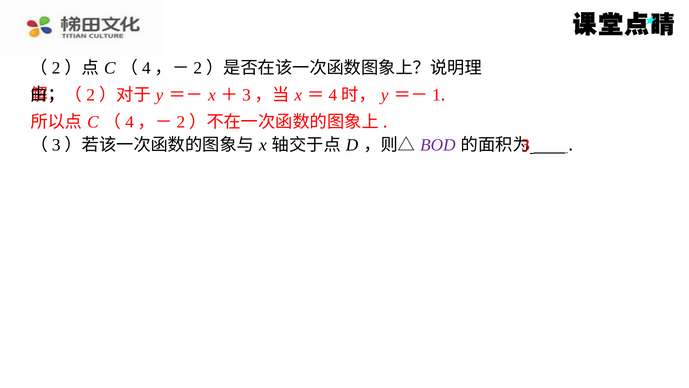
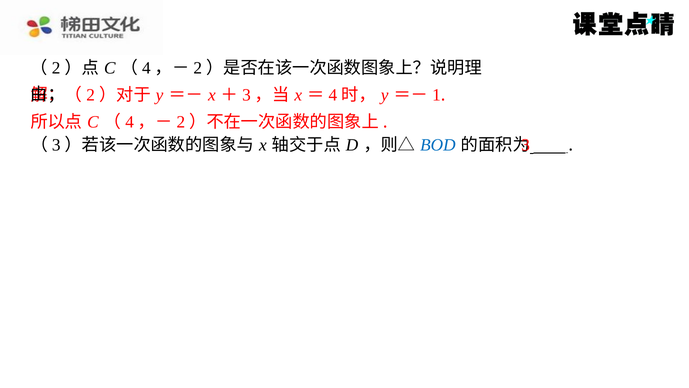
BOD colour: purple -> blue
